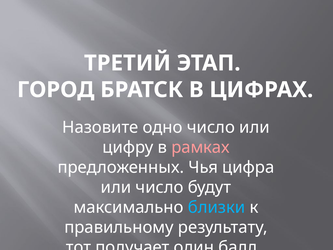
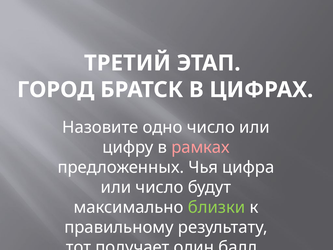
близки colour: light blue -> light green
